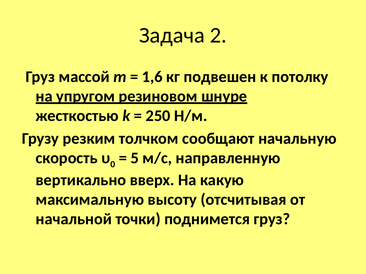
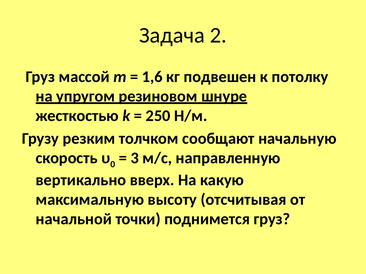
5: 5 -> 3
